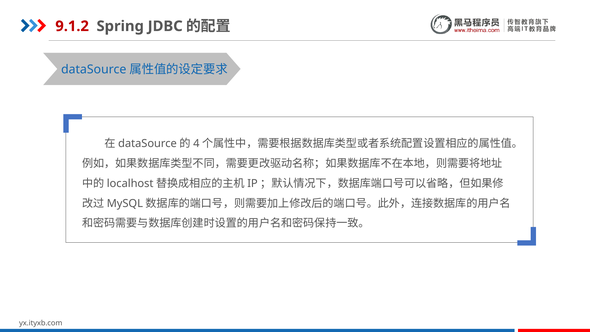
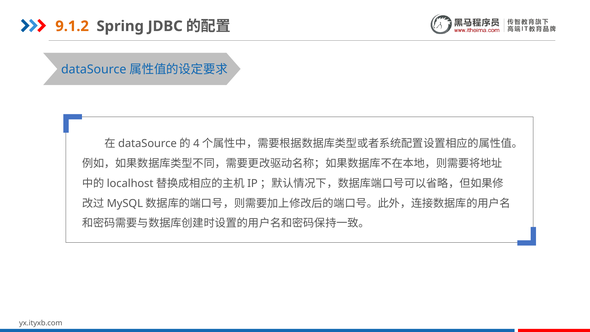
9.1.2 colour: red -> orange
